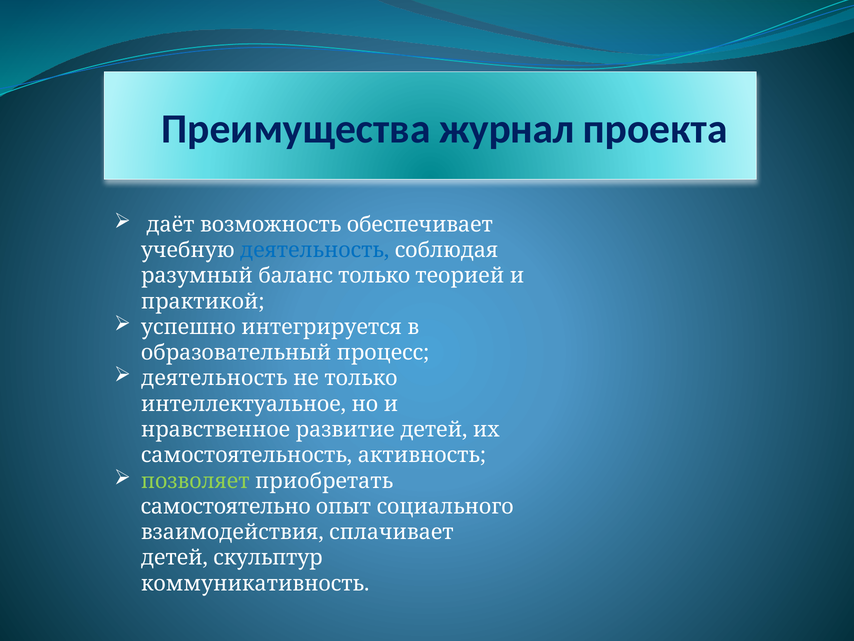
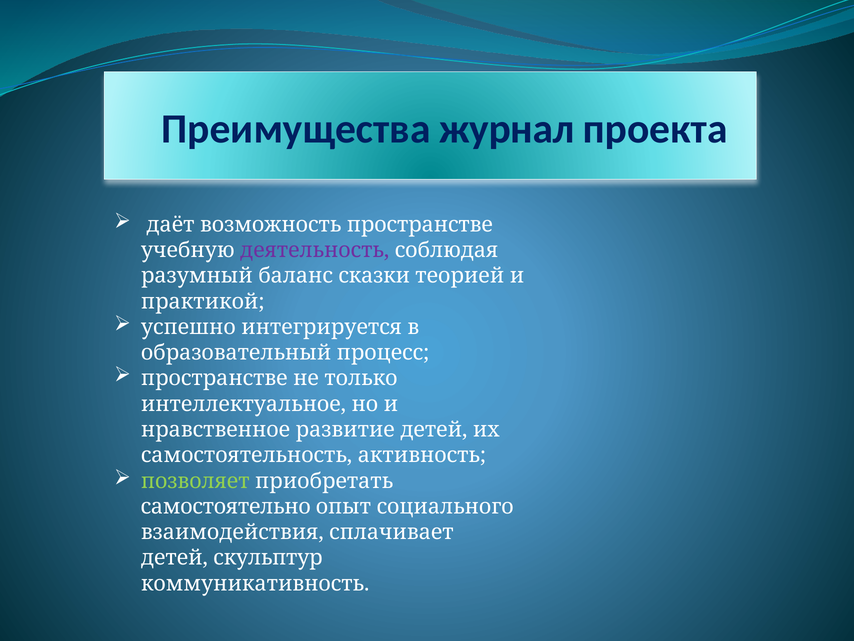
возможность обеспечивает: обеспечивает -> пространстве
деятельность at (315, 250) colour: blue -> purple
баланс только: только -> сказки
деятельность at (214, 378): деятельность -> пространстве
